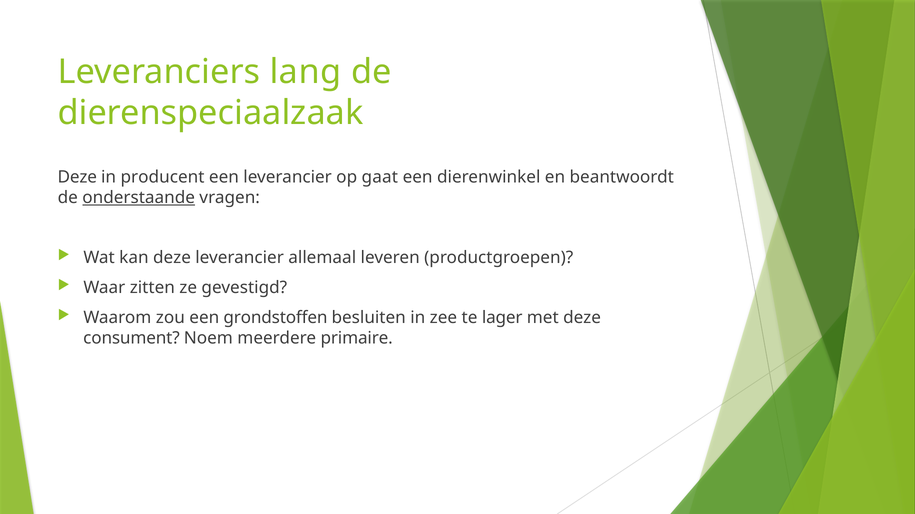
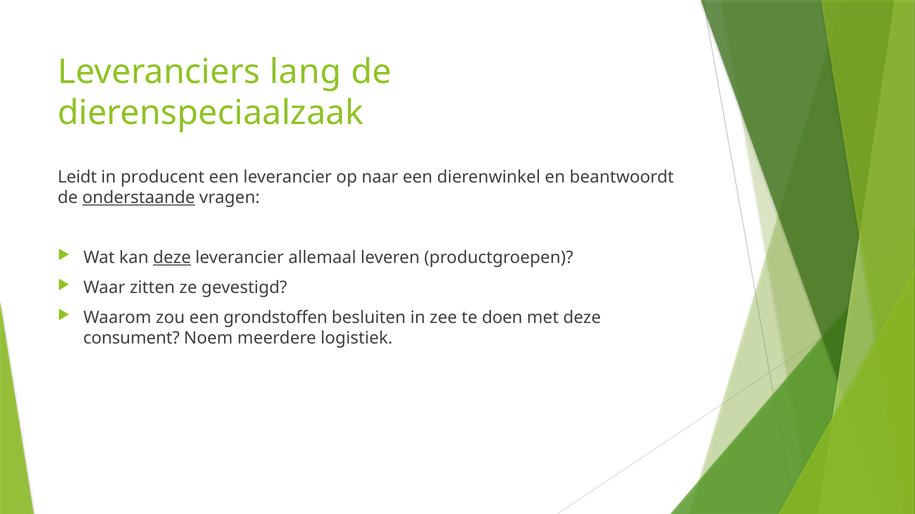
Deze at (77, 177): Deze -> Leidt
gaat: gaat -> naar
deze at (172, 258) underline: none -> present
lager: lager -> doen
primaire: primaire -> logistiek
